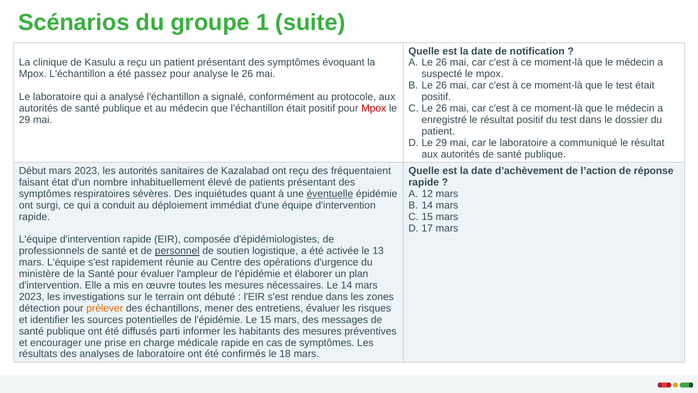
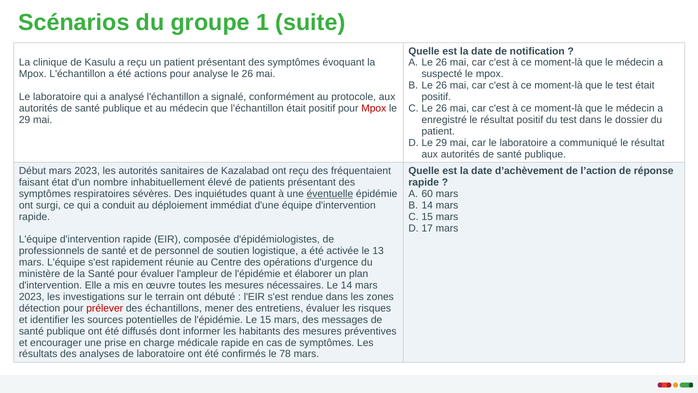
passez: passez -> actions
12: 12 -> 60
personnel underline: present -> none
prélever colour: orange -> red
parti: parti -> dont
18: 18 -> 78
